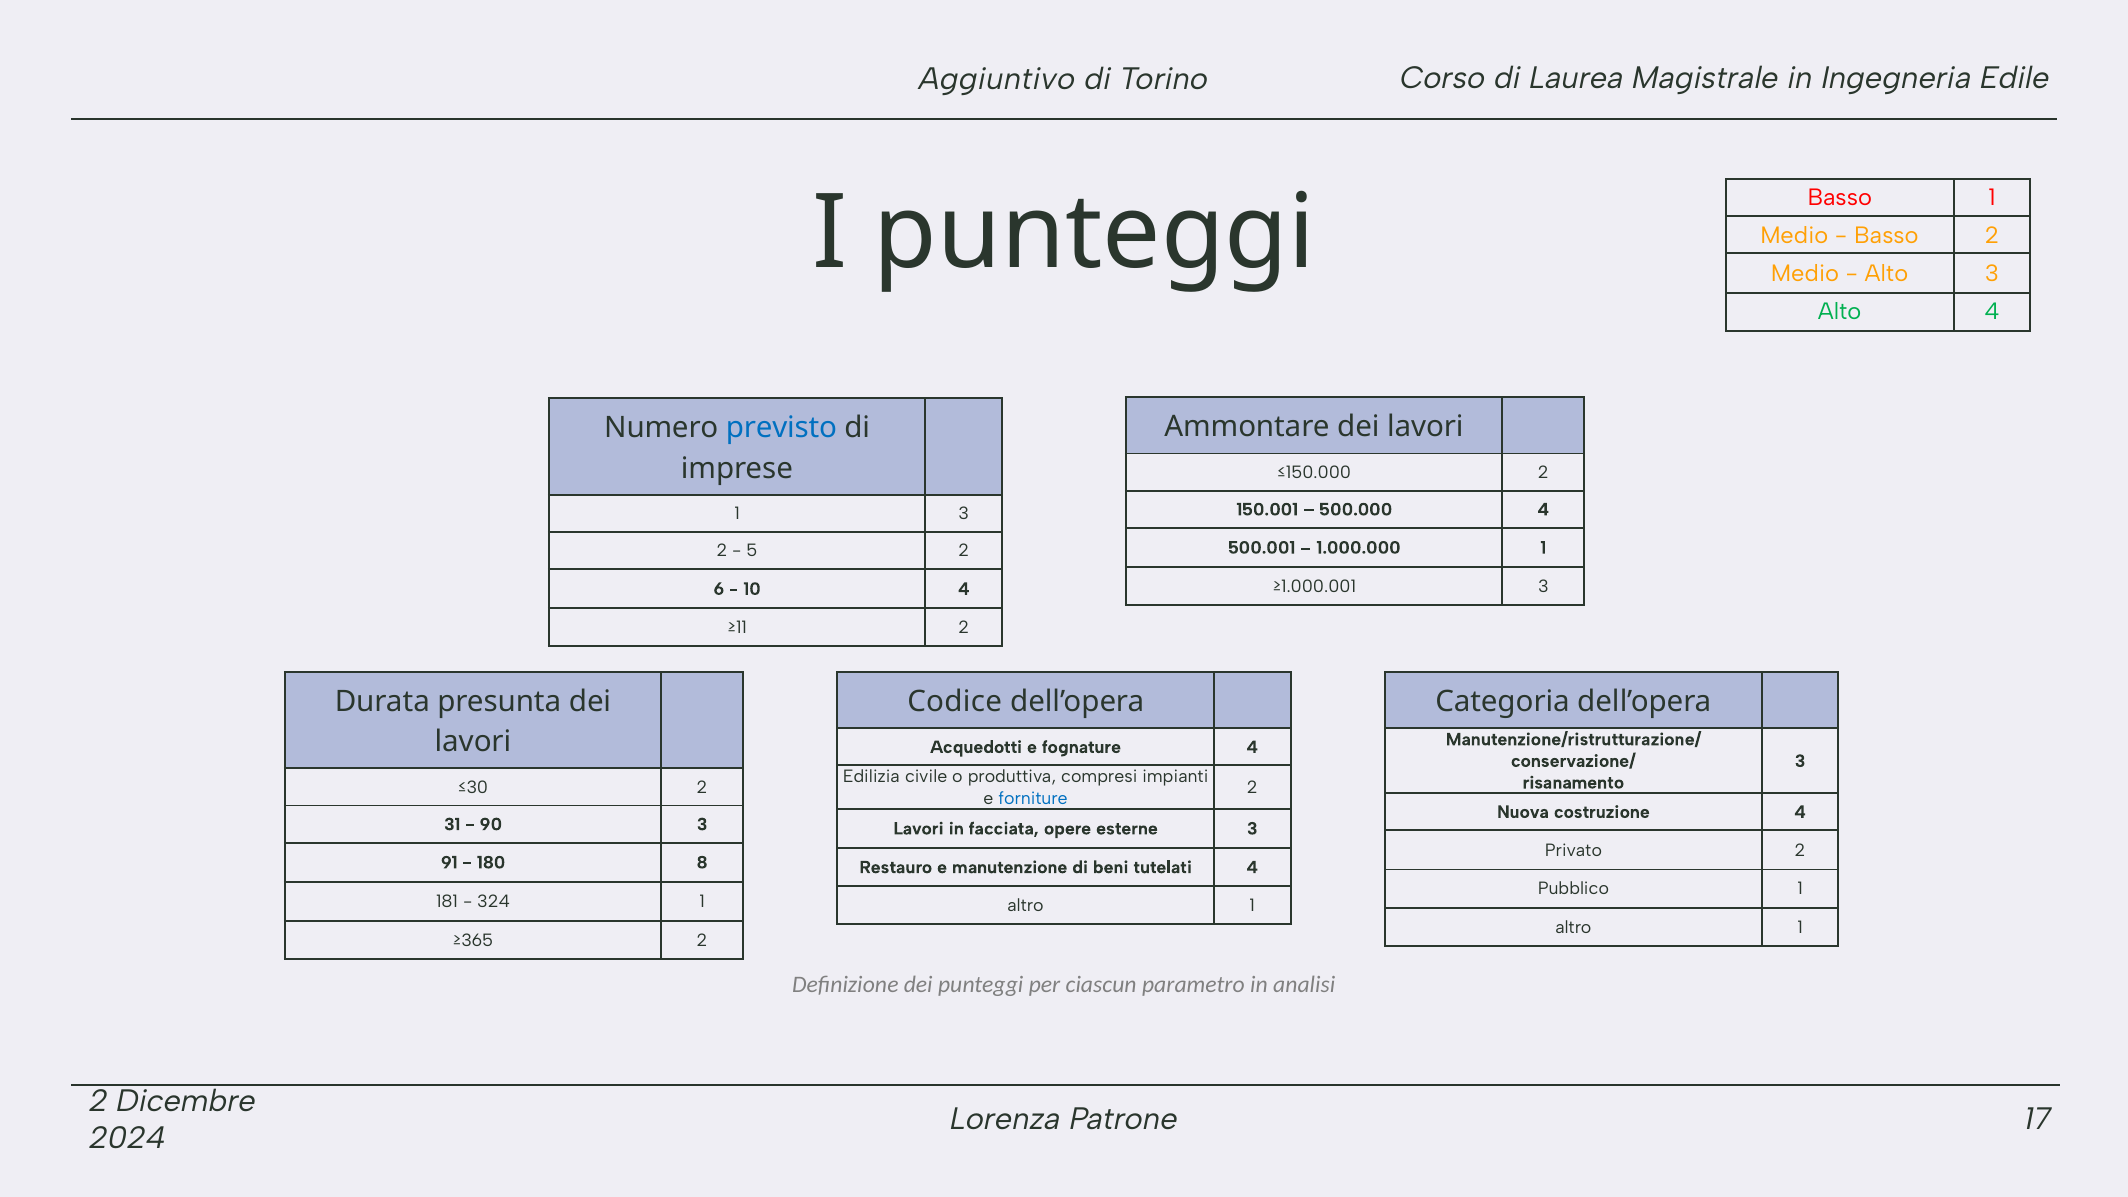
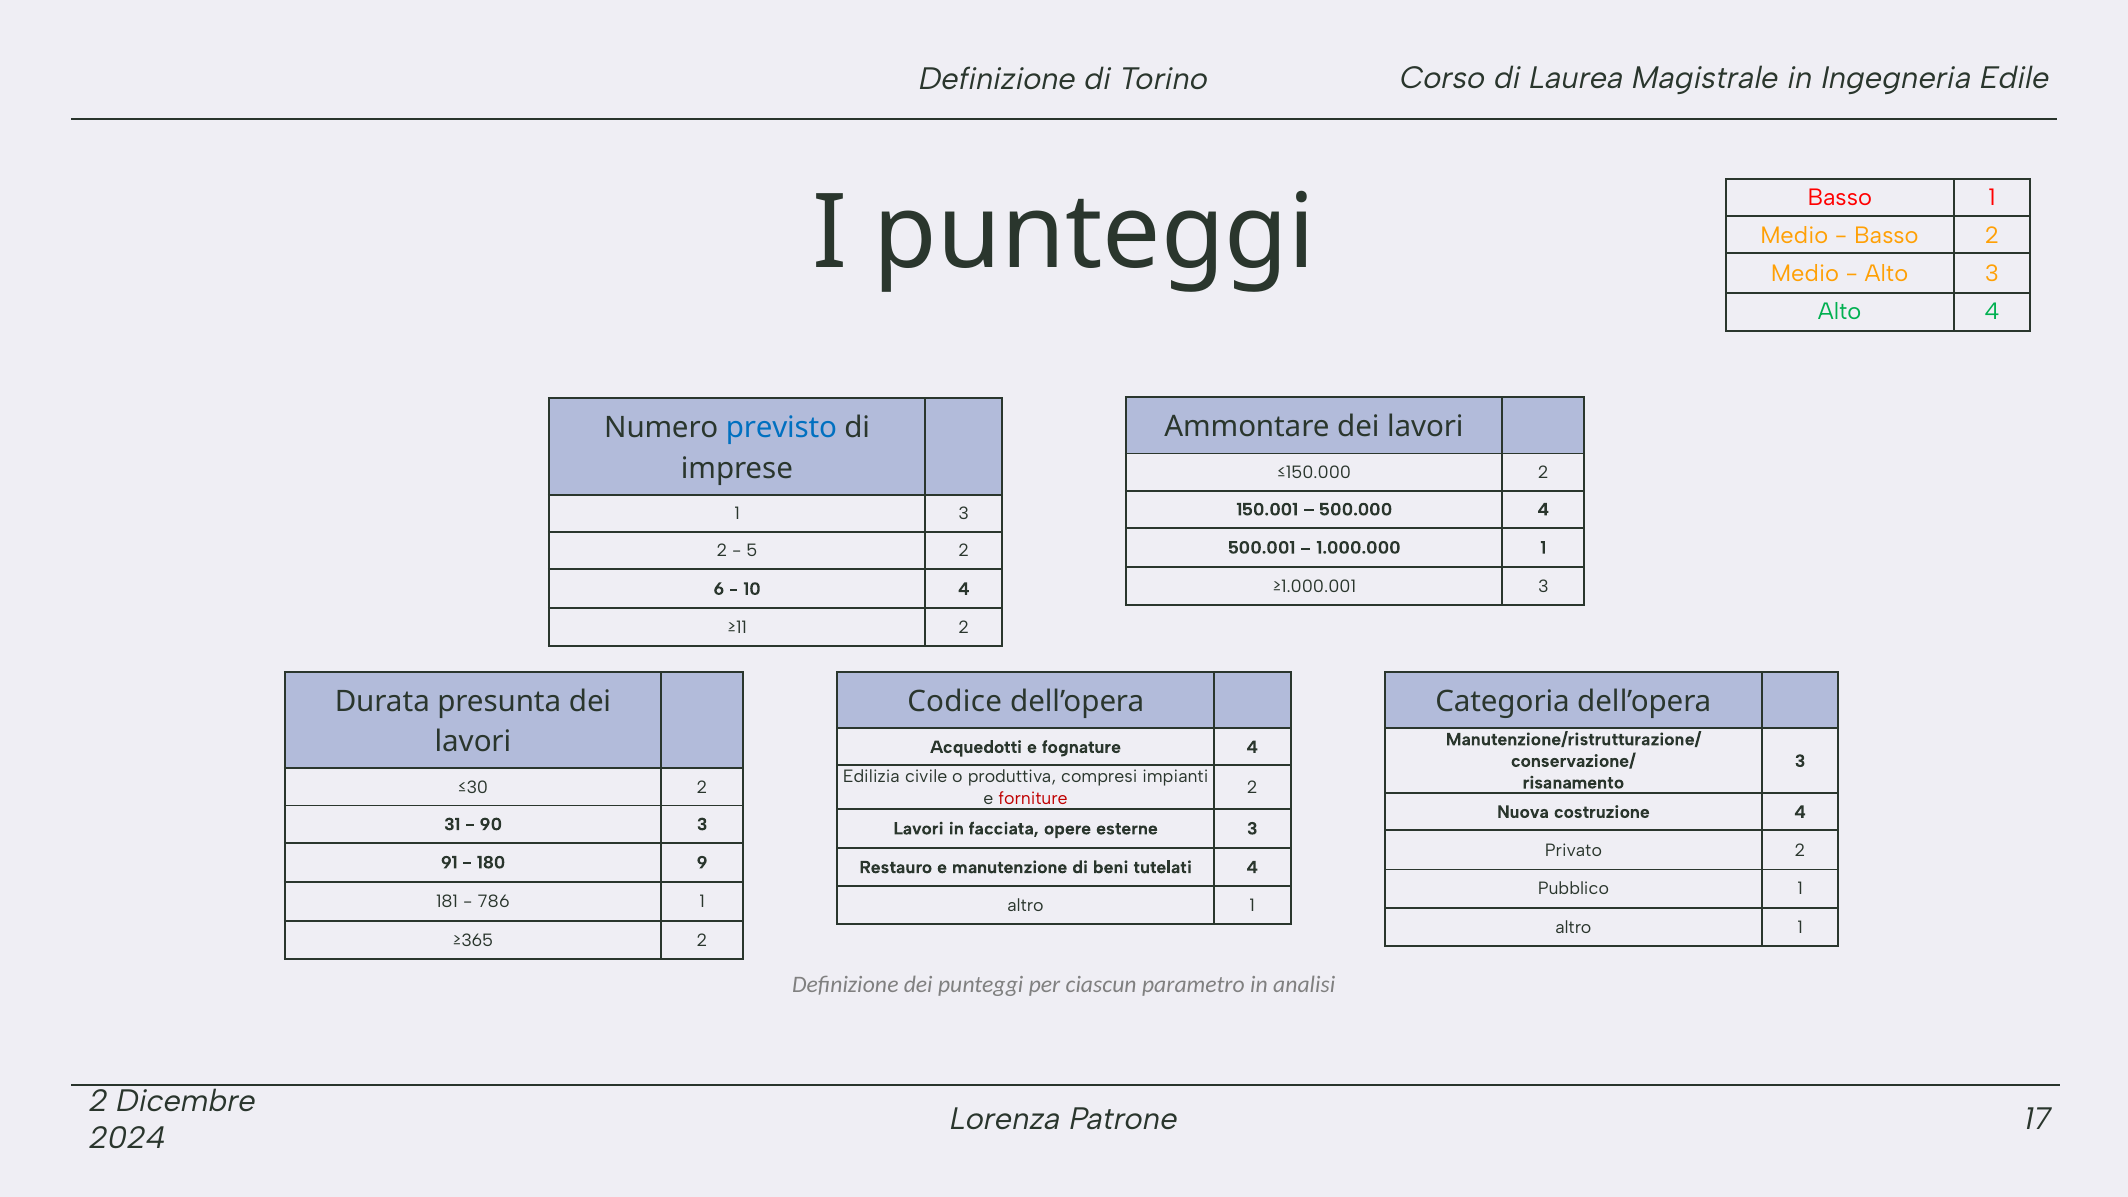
Aggiuntivo at (997, 79): Aggiuntivo -> Definizione
forniture colour: blue -> red
8: 8 -> 9
324: 324 -> 786
